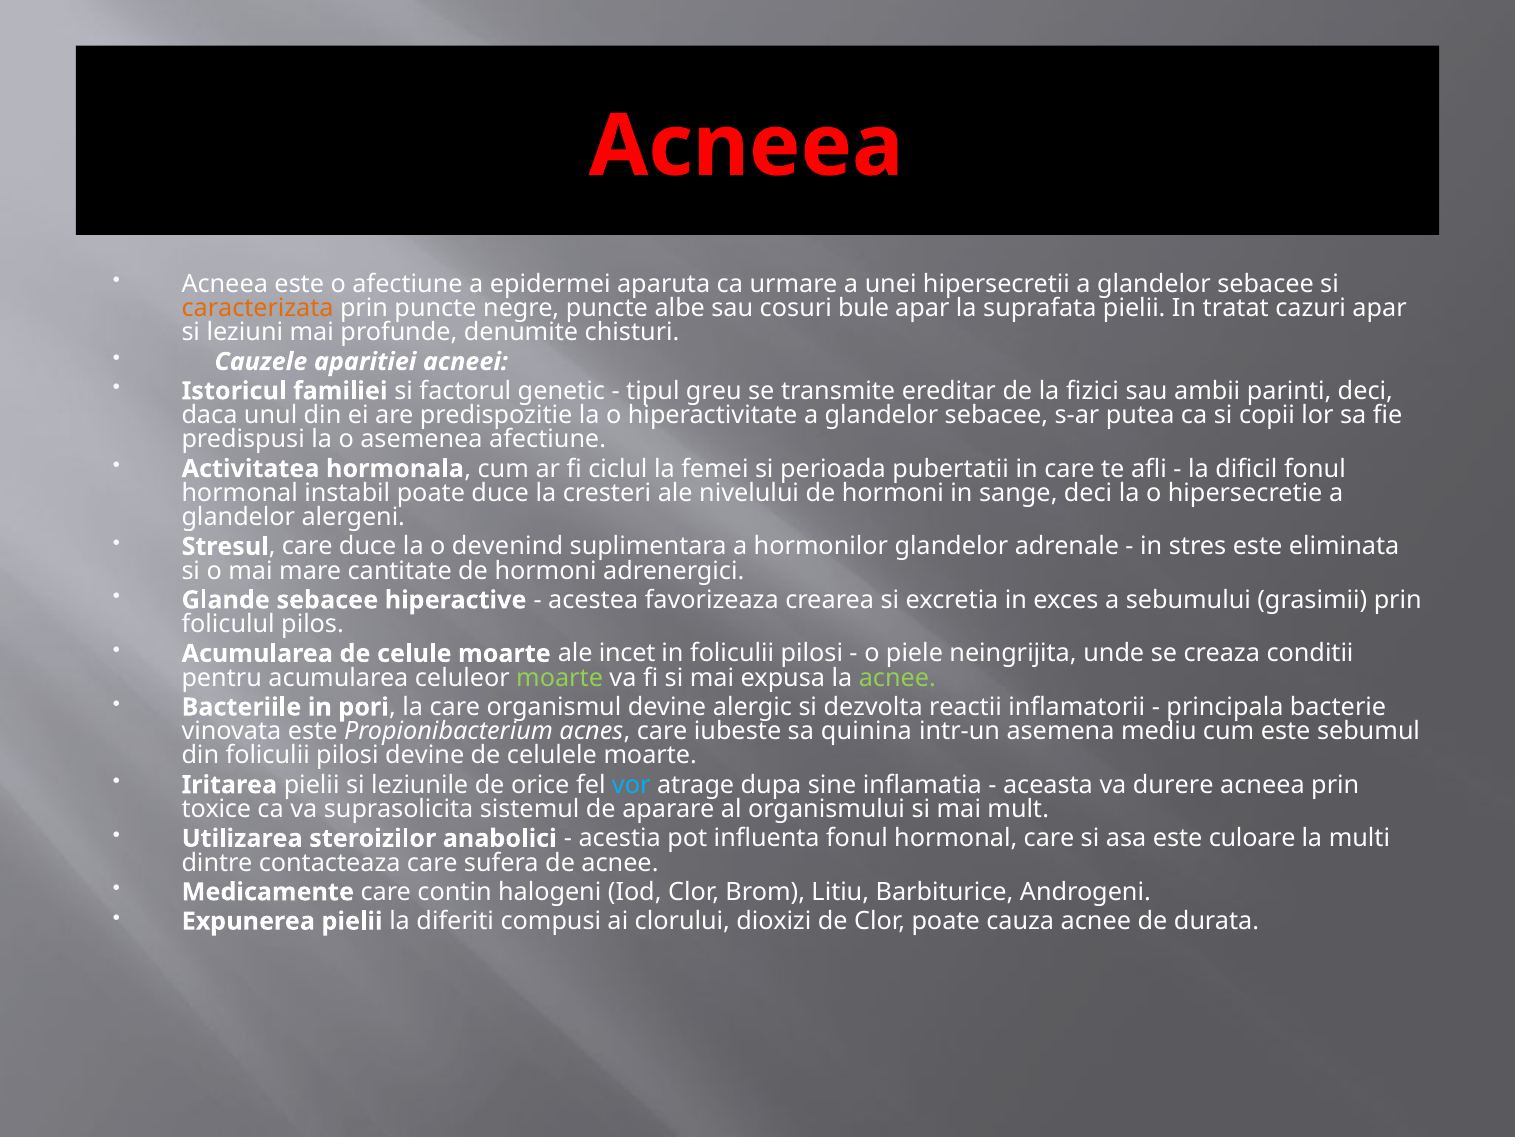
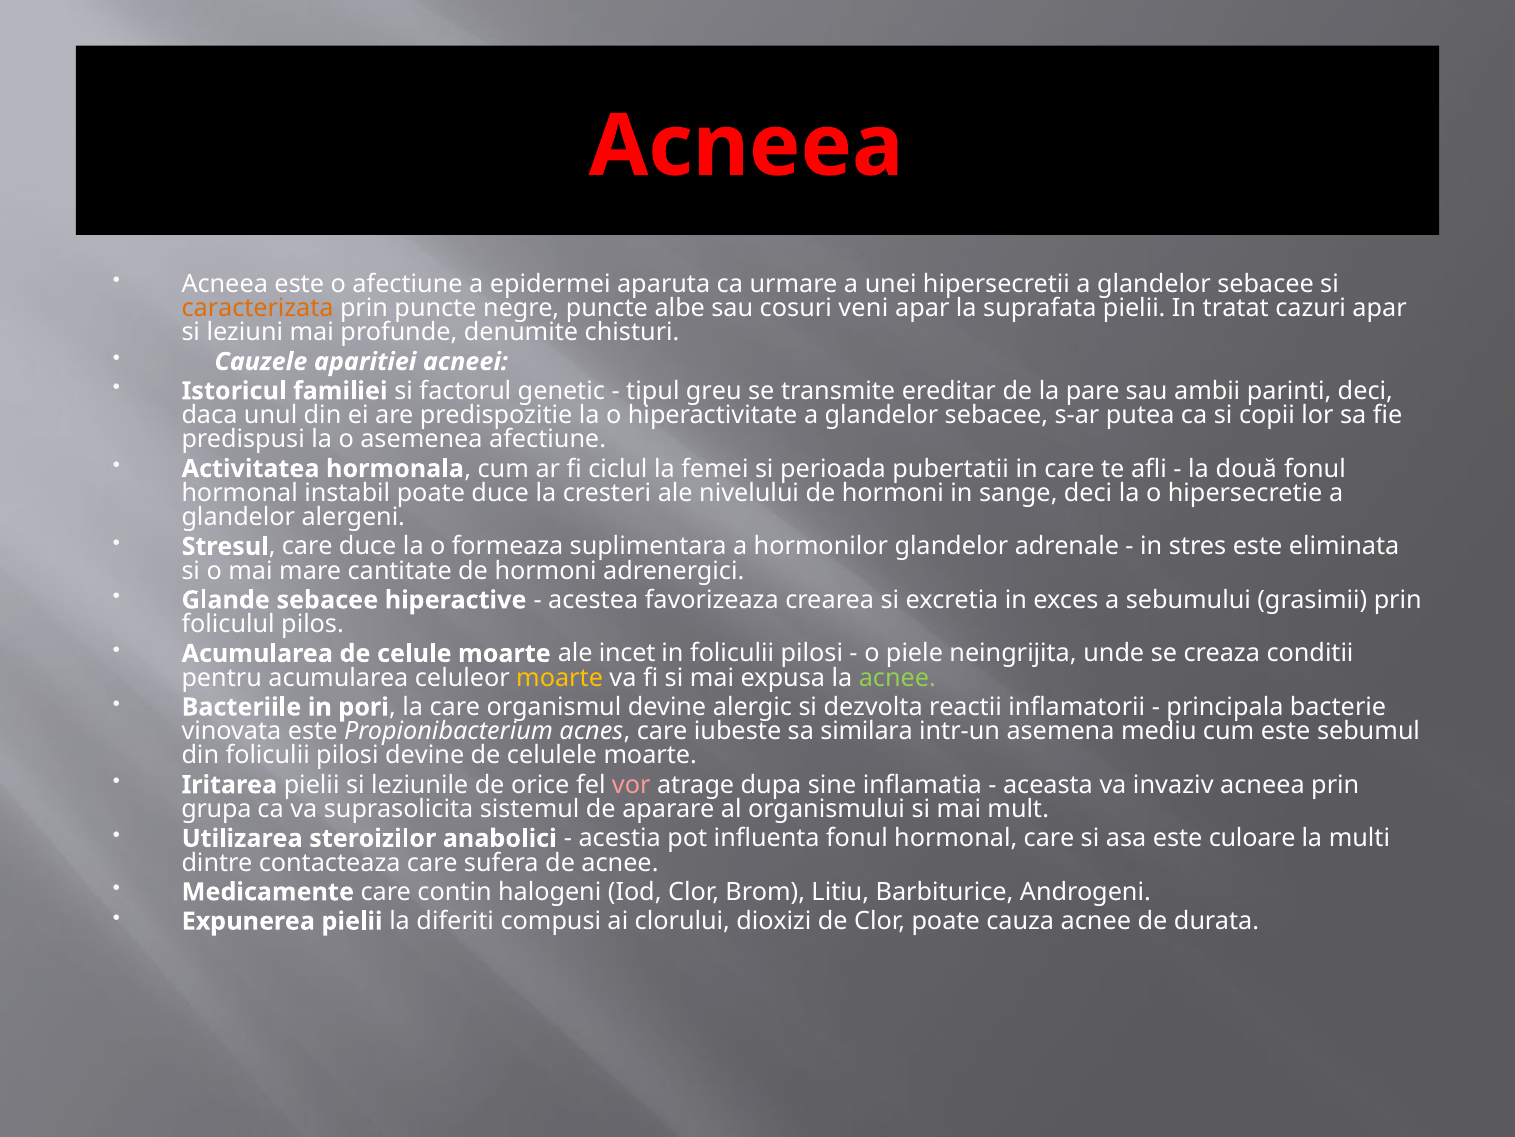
bule: bule -> veni
fizici: fizici -> pare
dificil: dificil -> două
devenind: devenind -> formeaza
moarte at (560, 677) colour: light green -> yellow
quinina: quinina -> similara
vor colour: light blue -> pink
durere: durere -> invaziv
toxice: toxice -> grupa
